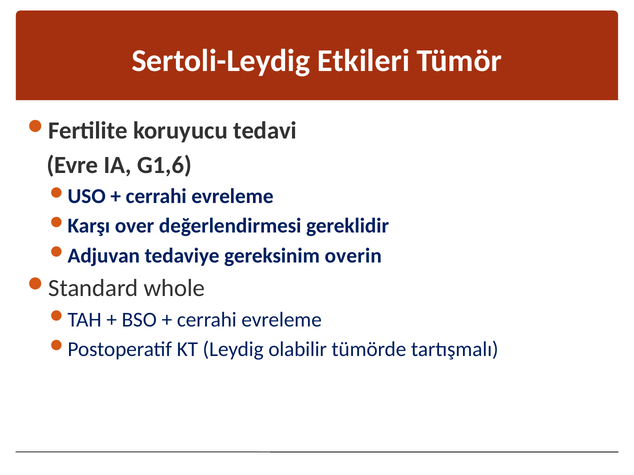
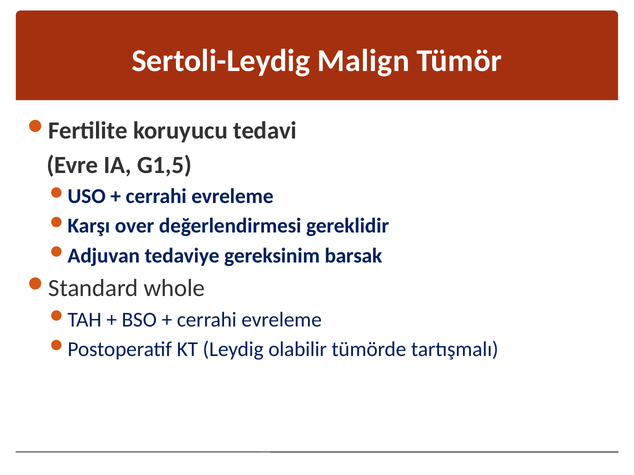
Etkileri: Etkileri -> Malign
G1,6: G1,6 -> G1,5
overin: overin -> barsak
